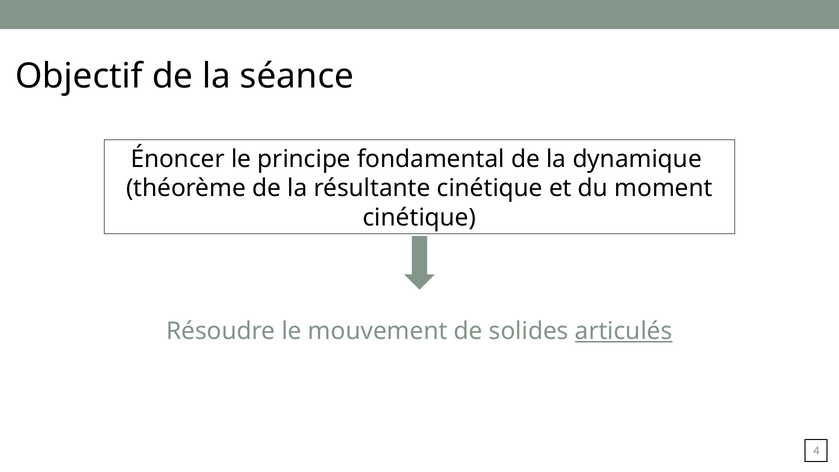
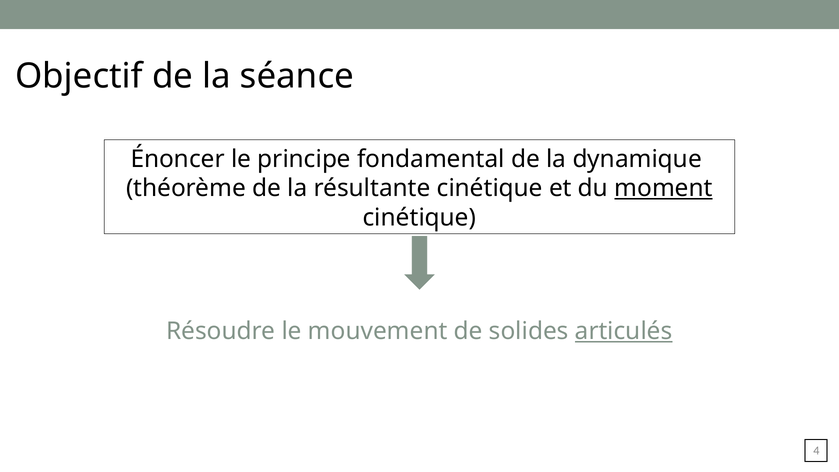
moment underline: none -> present
